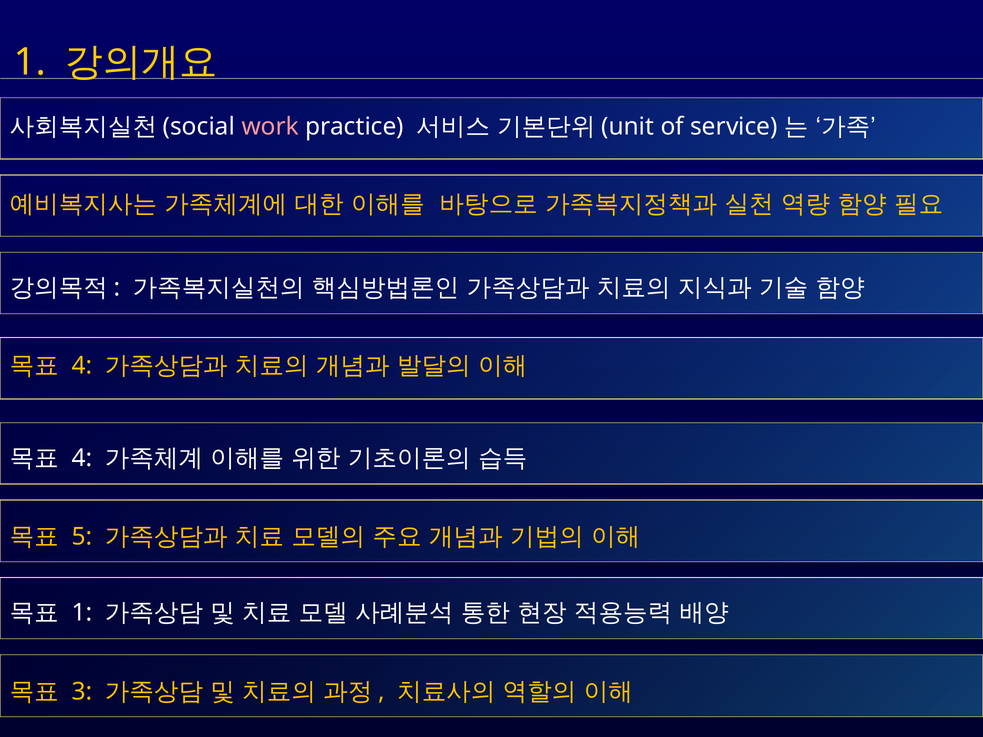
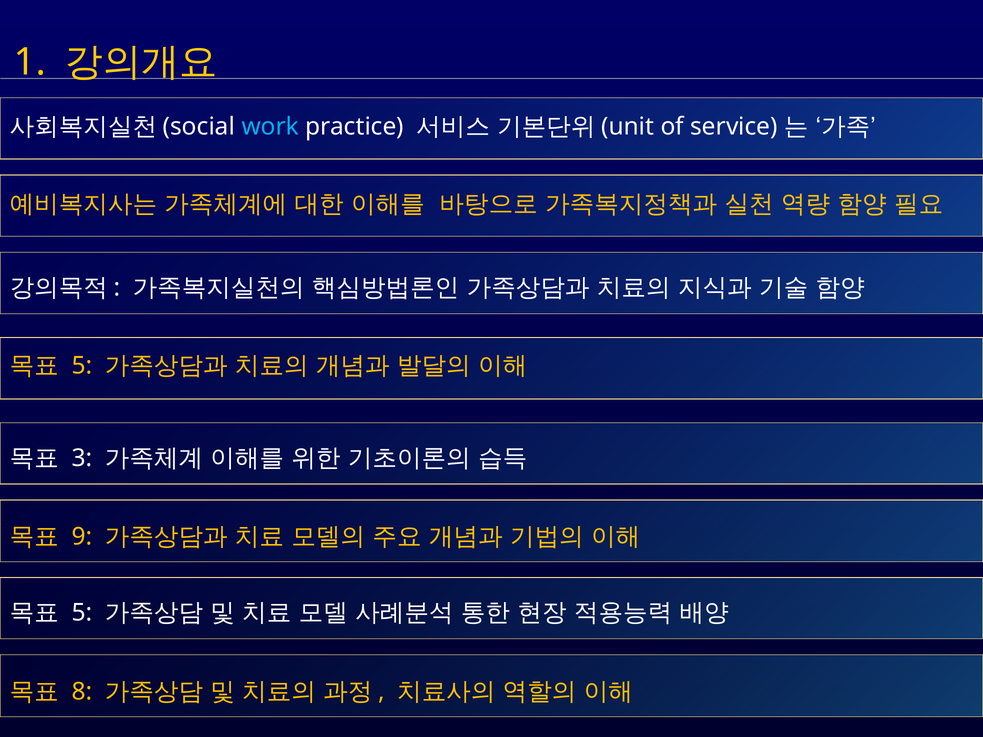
work colour: pink -> light blue
4 at (82, 366): 4 -> 5
4 at (82, 458): 4 -> 3
5: 5 -> 9
1 at (82, 613): 1 -> 5
3: 3 -> 8
